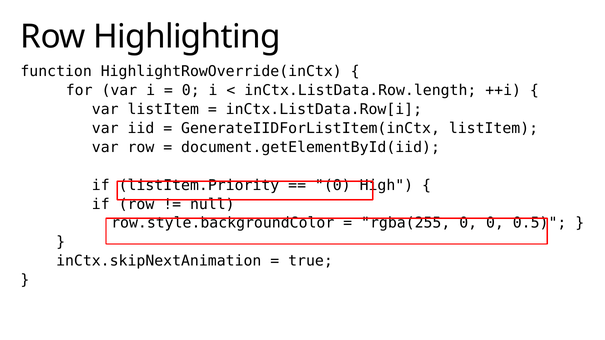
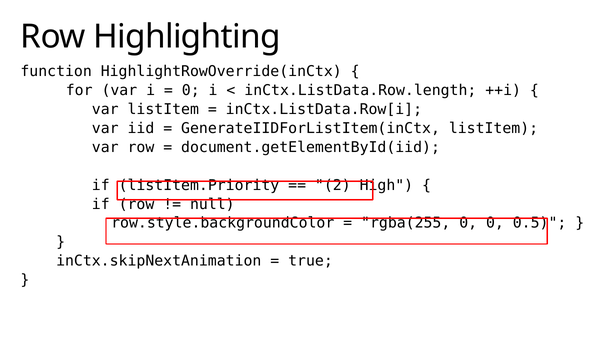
0 at (333, 185): 0 -> 2
